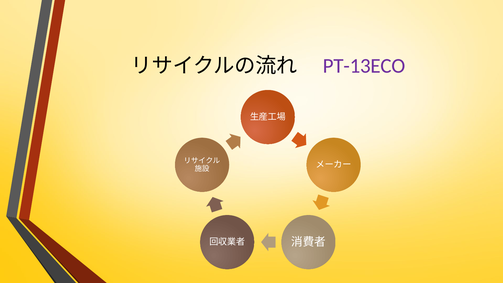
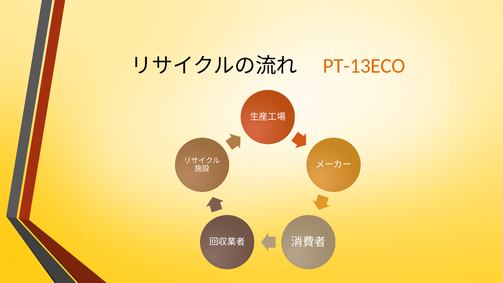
PT-13ECO colour: purple -> orange
